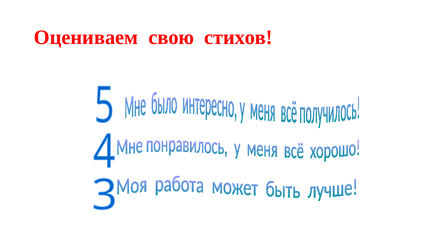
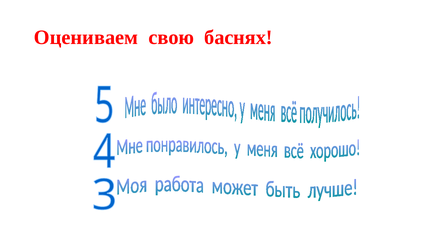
стихов: стихов -> баснях
